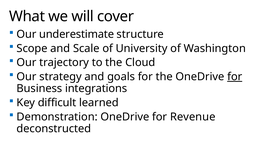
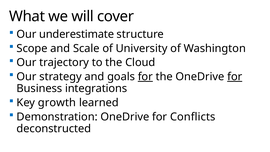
for at (145, 77) underline: none -> present
difficult: difficult -> growth
Revenue: Revenue -> Conflicts
